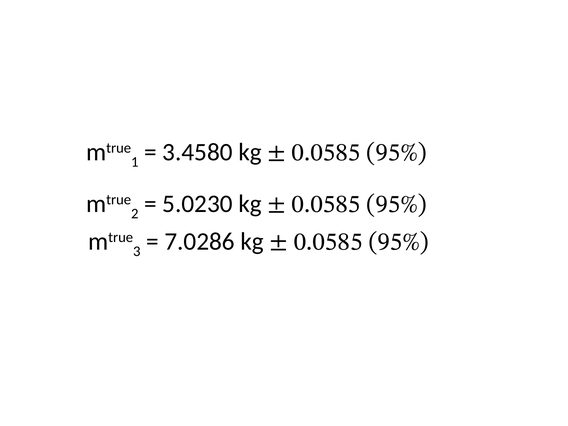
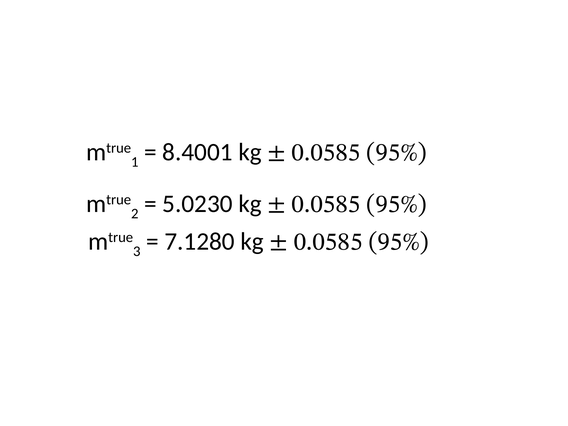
3.4580: 3.4580 -> 8.4001
7.0286: 7.0286 -> 7.1280
